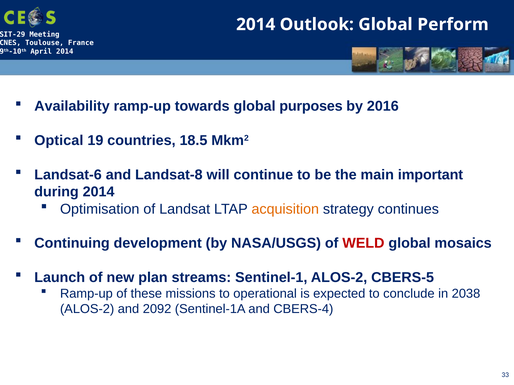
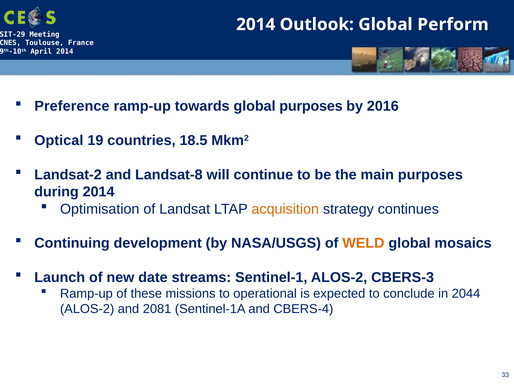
Availability: Availability -> Preference
Landsat-6: Landsat-6 -> Landsat-2
main important: important -> purposes
WELD colour: red -> orange
plan: plan -> date
CBERS-5: CBERS-5 -> CBERS-3
2038: 2038 -> 2044
2092: 2092 -> 2081
